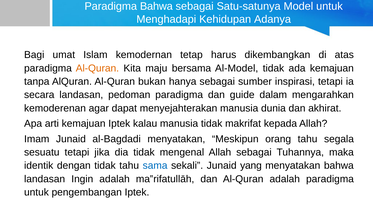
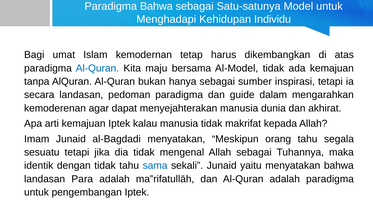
Adanya: Adanya -> Individu
Al-Quran at (97, 68) colour: orange -> blue
yang: yang -> yaitu
Ingin: Ingin -> Para
